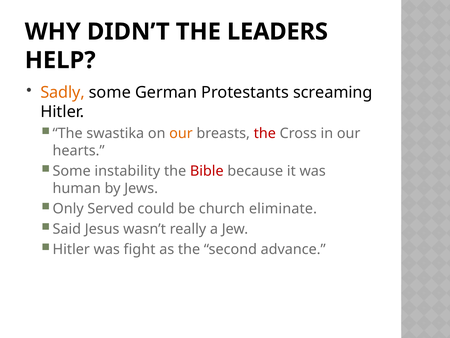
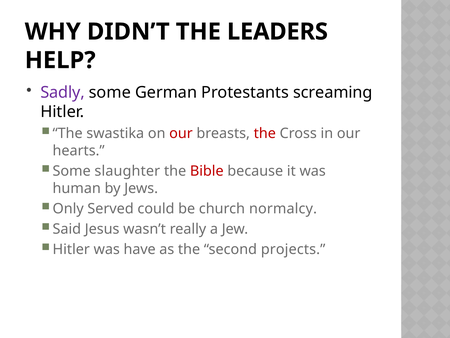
Sadly colour: orange -> purple
our at (181, 133) colour: orange -> red
instability: instability -> slaughter
eliminate: eliminate -> normalcy
fight: fight -> have
advance: advance -> projects
